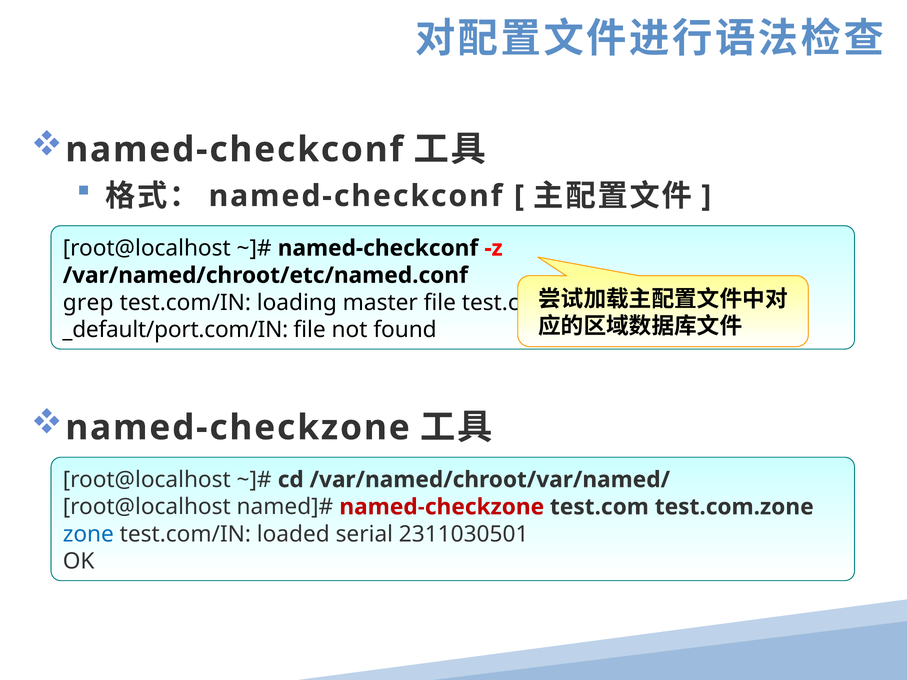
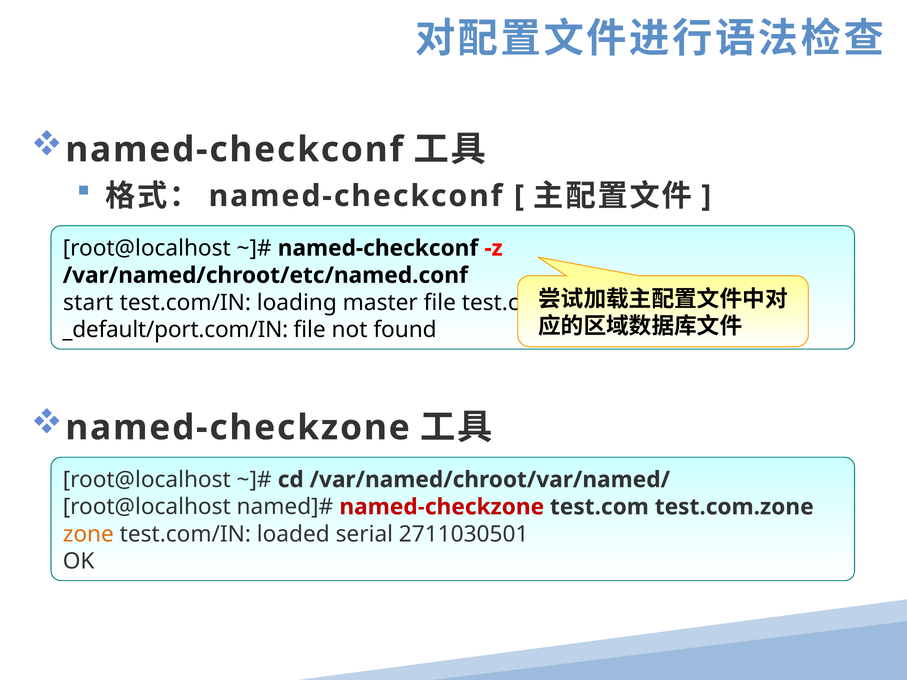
grep: grep -> start
zone colour: blue -> orange
2311030501: 2311030501 -> 2711030501
